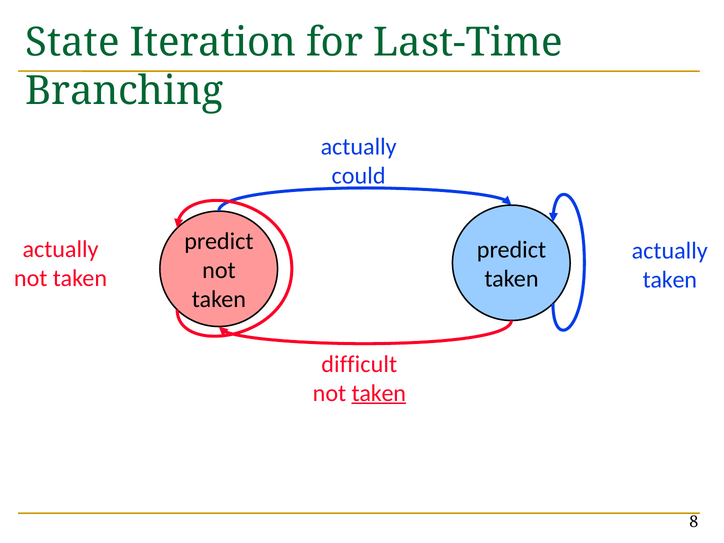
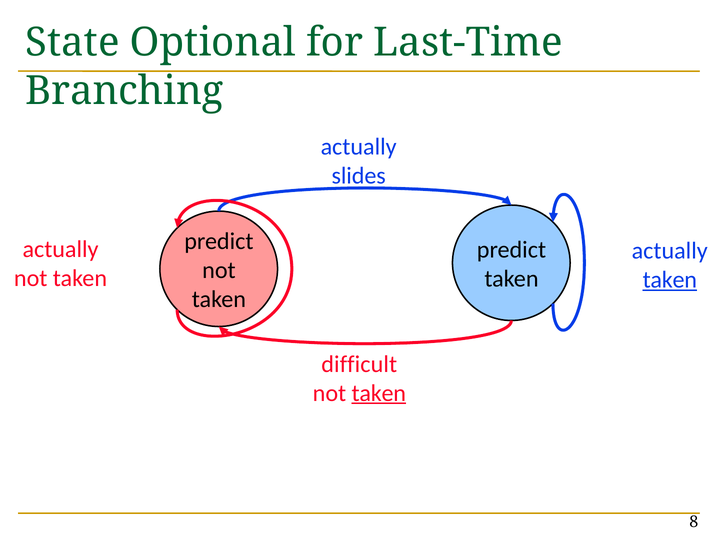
Iteration: Iteration -> Optional
could: could -> slides
taken at (670, 280) underline: none -> present
